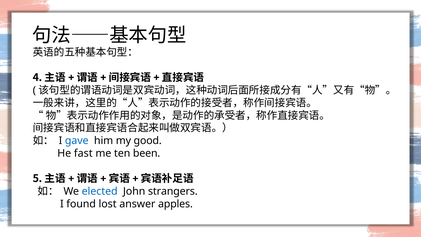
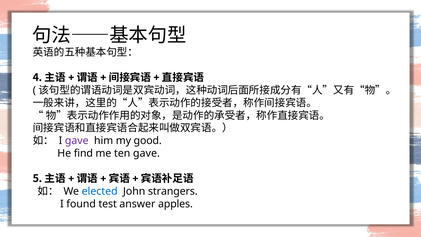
gave at (77, 141) colour: blue -> purple
fast: fast -> find
ten been: been -> gave
lost: lost -> test
